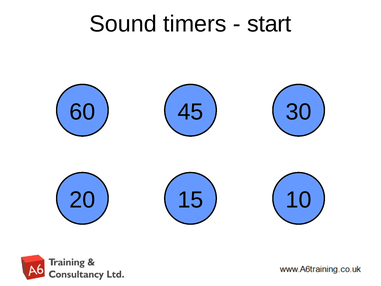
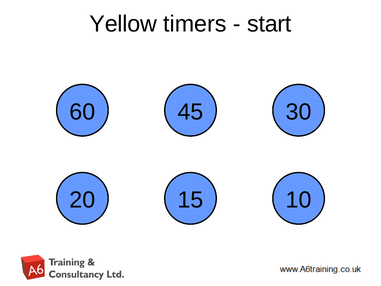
Sound: Sound -> Yellow
